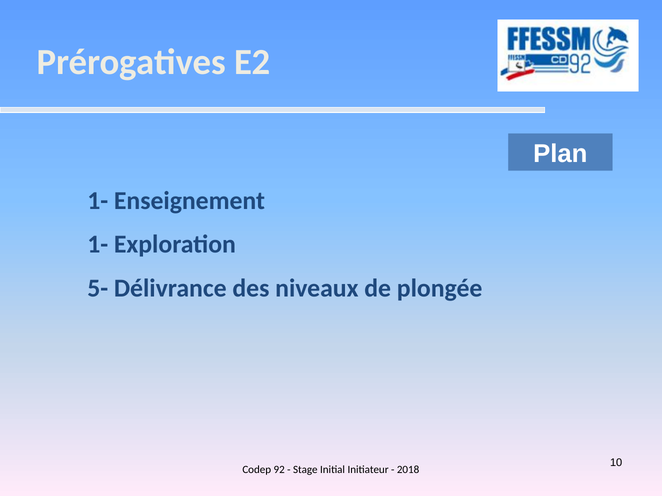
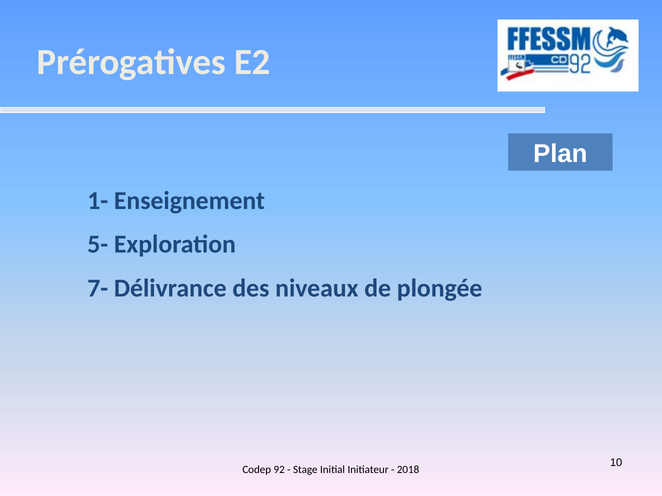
1- at (98, 245): 1- -> 5-
5-: 5- -> 7-
